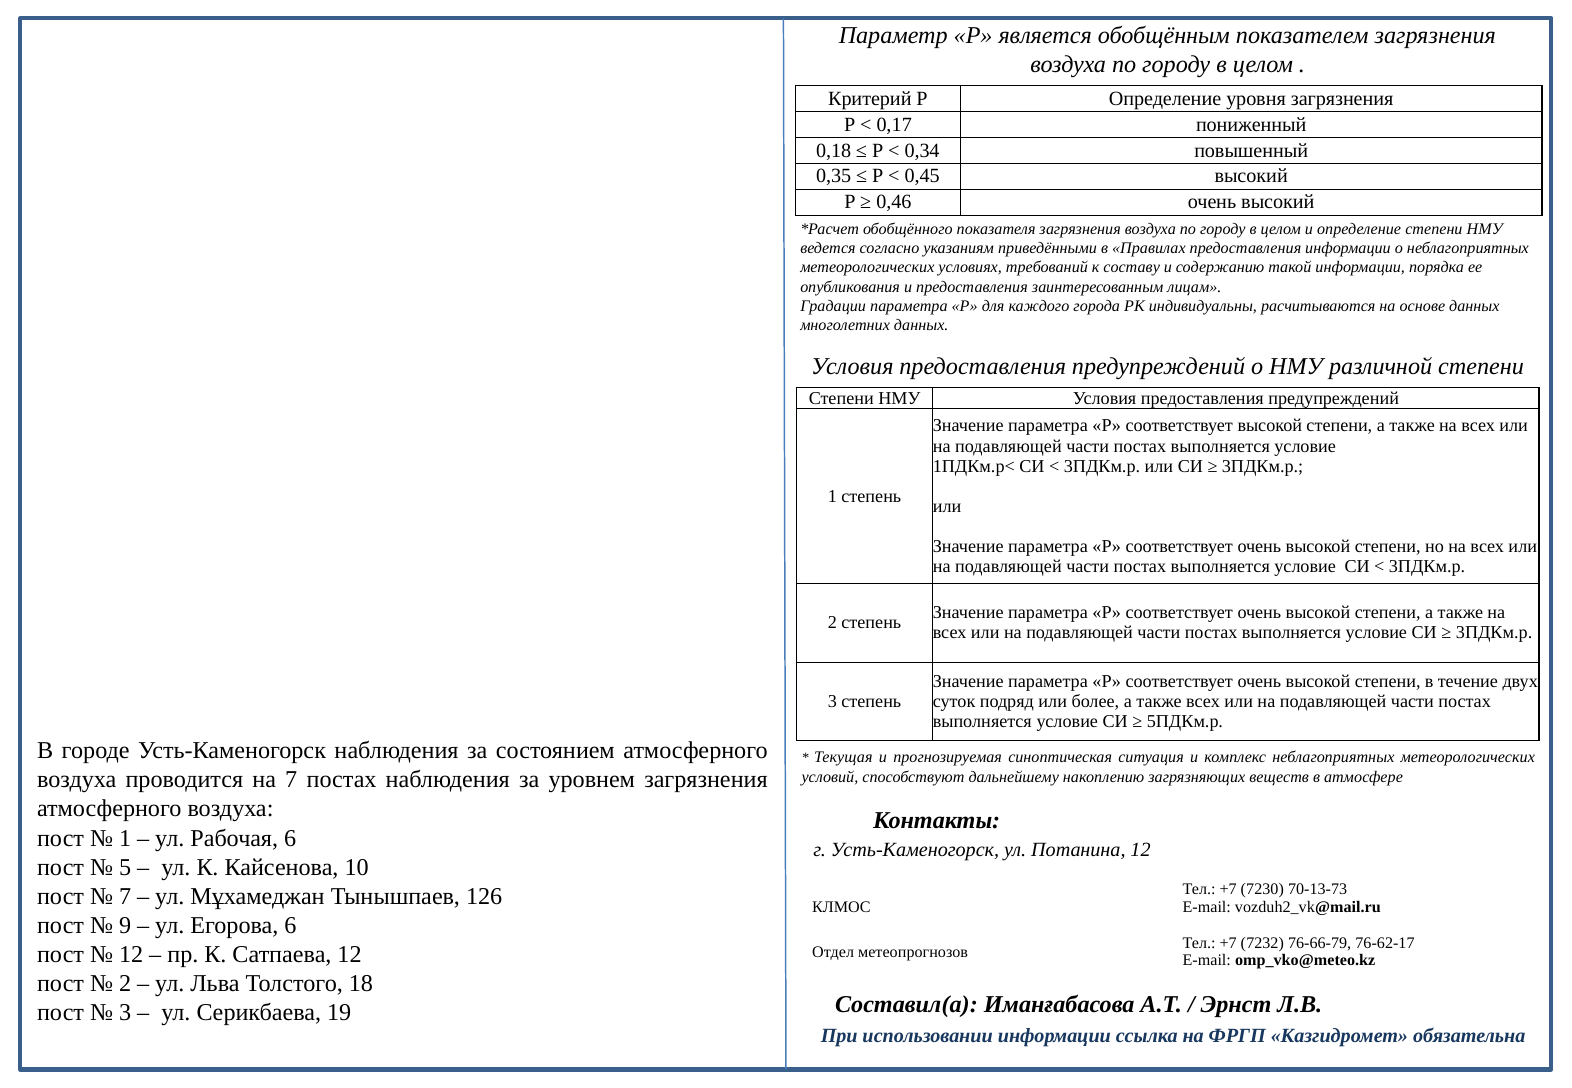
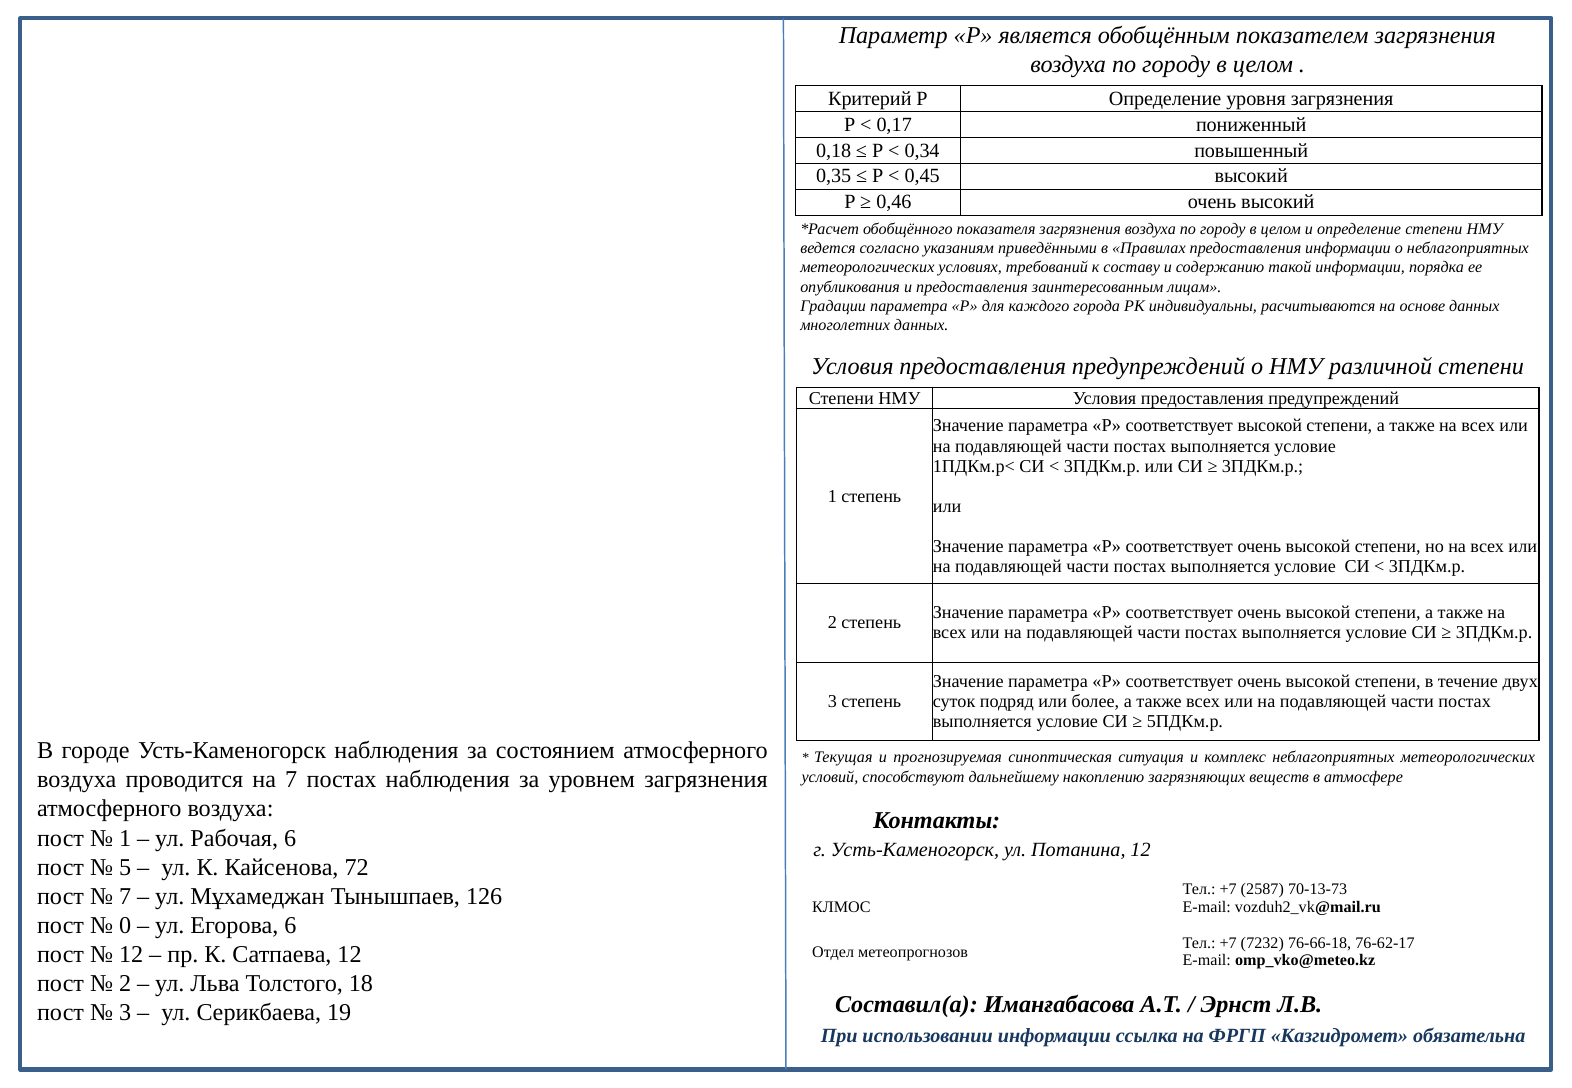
10: 10 -> 72
7230: 7230 -> 2587
9: 9 -> 0
76-66-79: 76-66-79 -> 76-66-18
